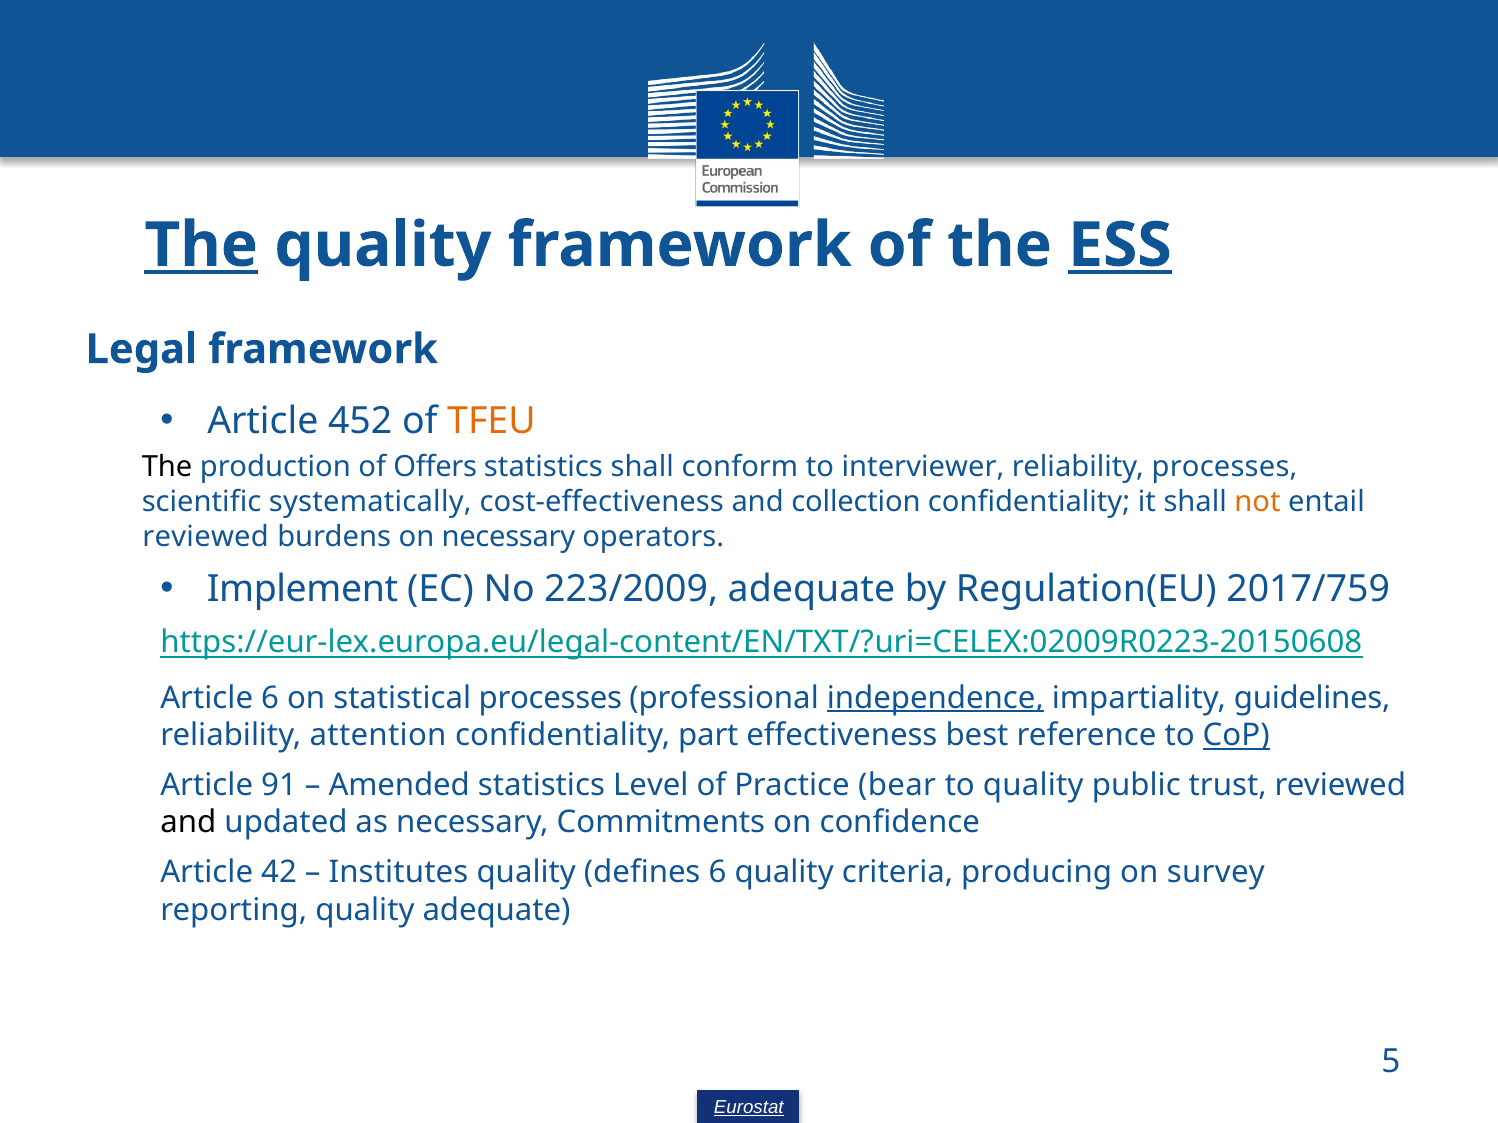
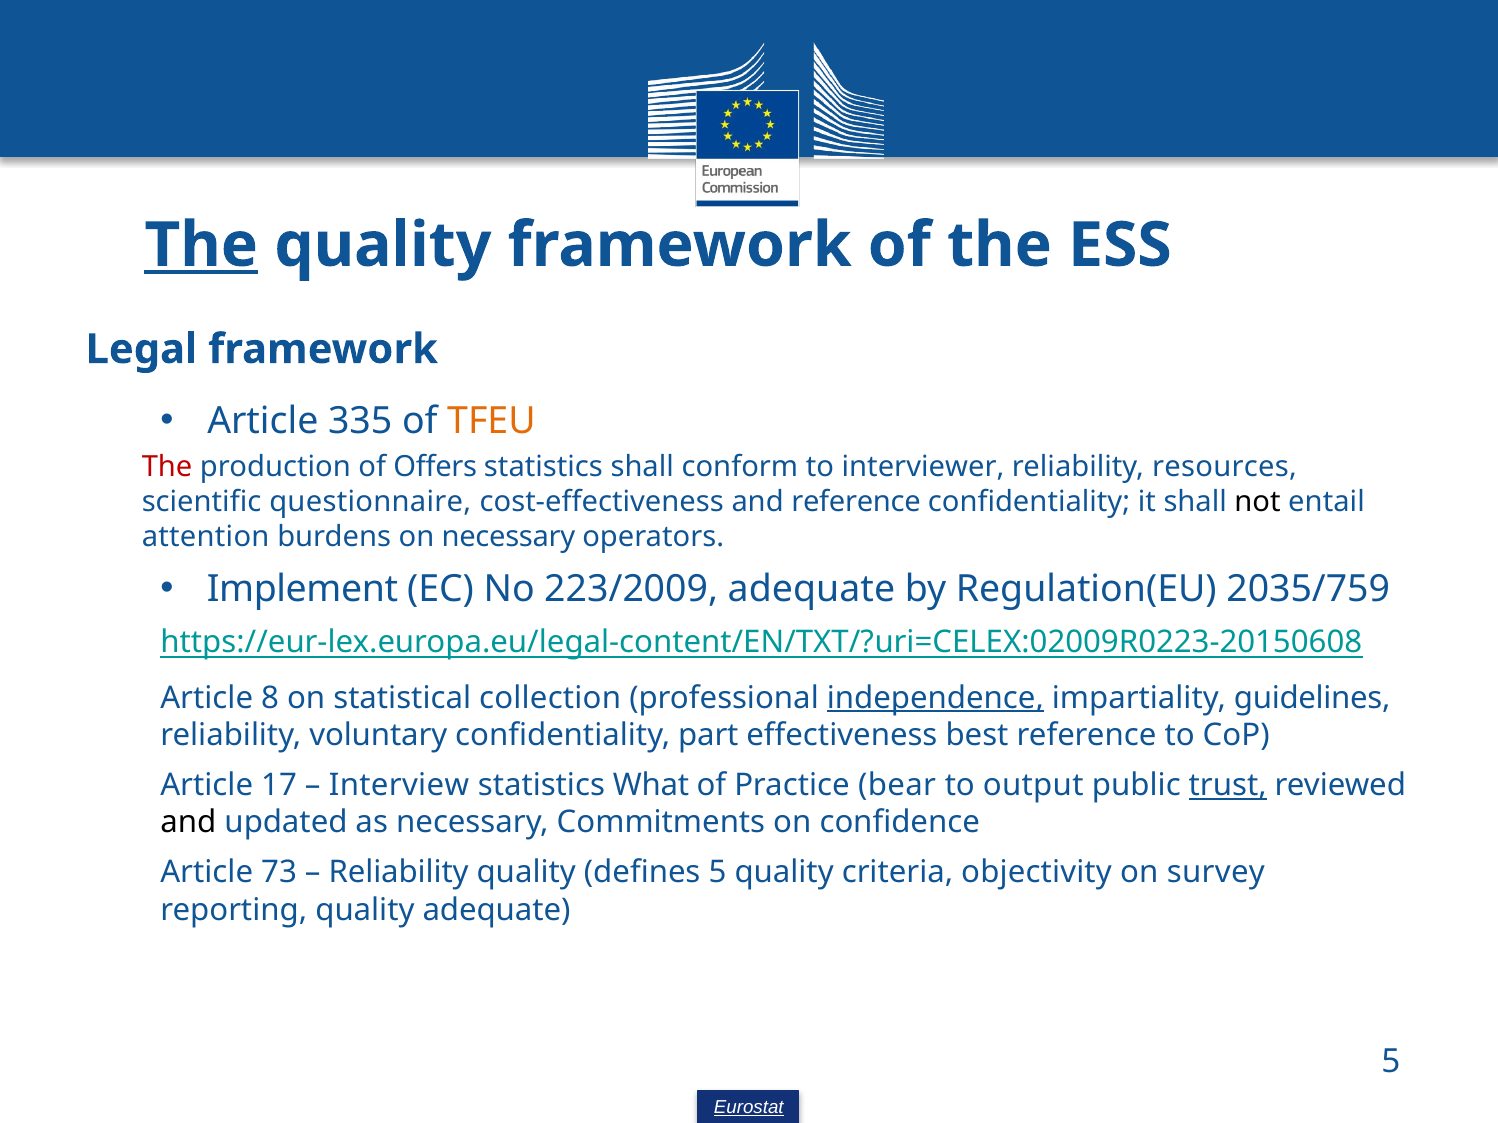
ESS underline: present -> none
452: 452 -> 335
The at (167, 467) colour: black -> red
reliability processes: processes -> resources
systematically: systematically -> questionnaire
and collection: collection -> reference
not colour: orange -> black
reviewed at (206, 537): reviewed -> attention
2017/759: 2017/759 -> 2035/759
Article 6: 6 -> 8
statistical processes: processes -> collection
attention: attention -> voluntary
CoP underline: present -> none
91: 91 -> 17
Amended: Amended -> Interview
Level: Level -> What
to quality: quality -> output
trust underline: none -> present
42: 42 -> 73
Institutes at (398, 873): Institutes -> Reliability
defines 6: 6 -> 5
producing: producing -> objectivity
